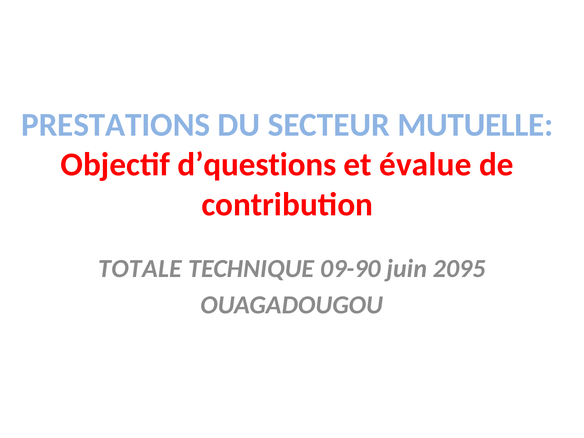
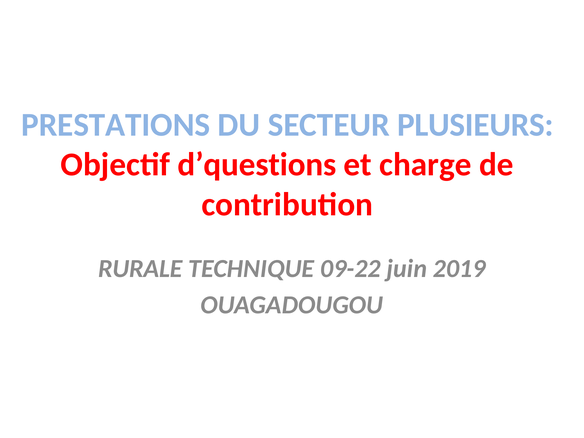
MUTUELLE: MUTUELLE -> PLUSIEURS
évalue: évalue -> charge
TOTALE: TOTALE -> RURALE
09-90: 09-90 -> 09-22
2095: 2095 -> 2019
